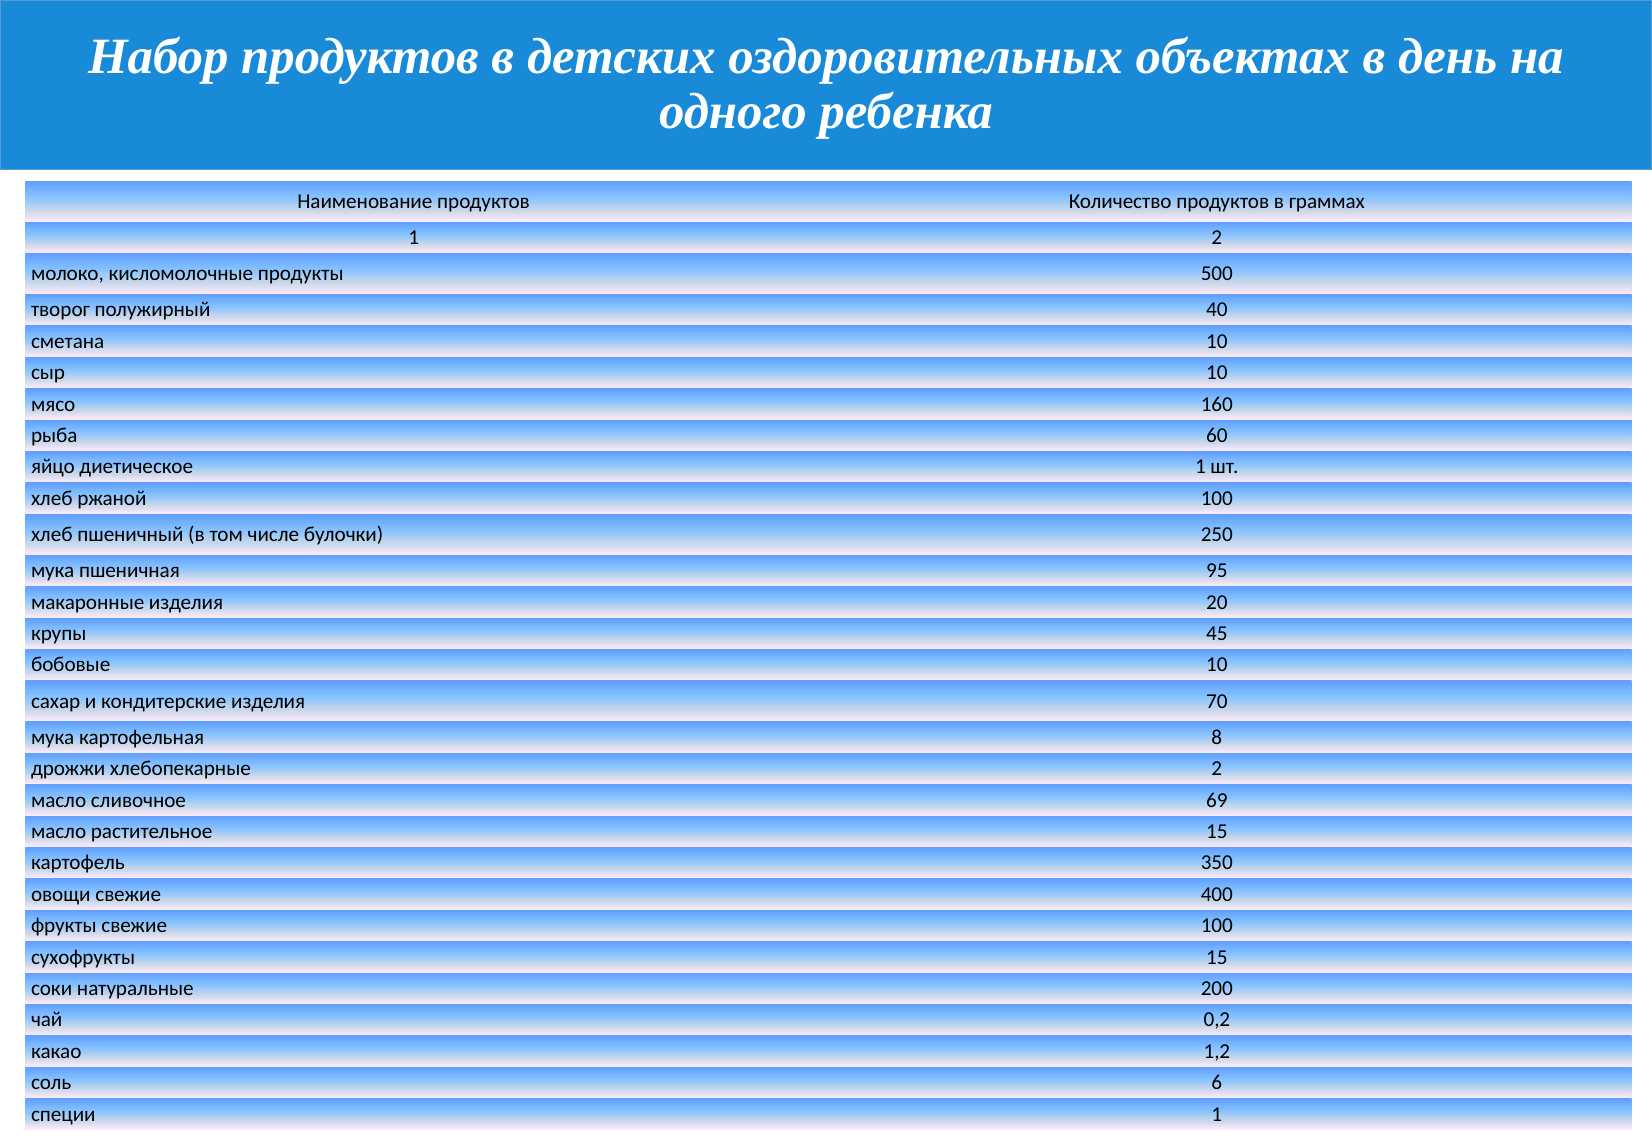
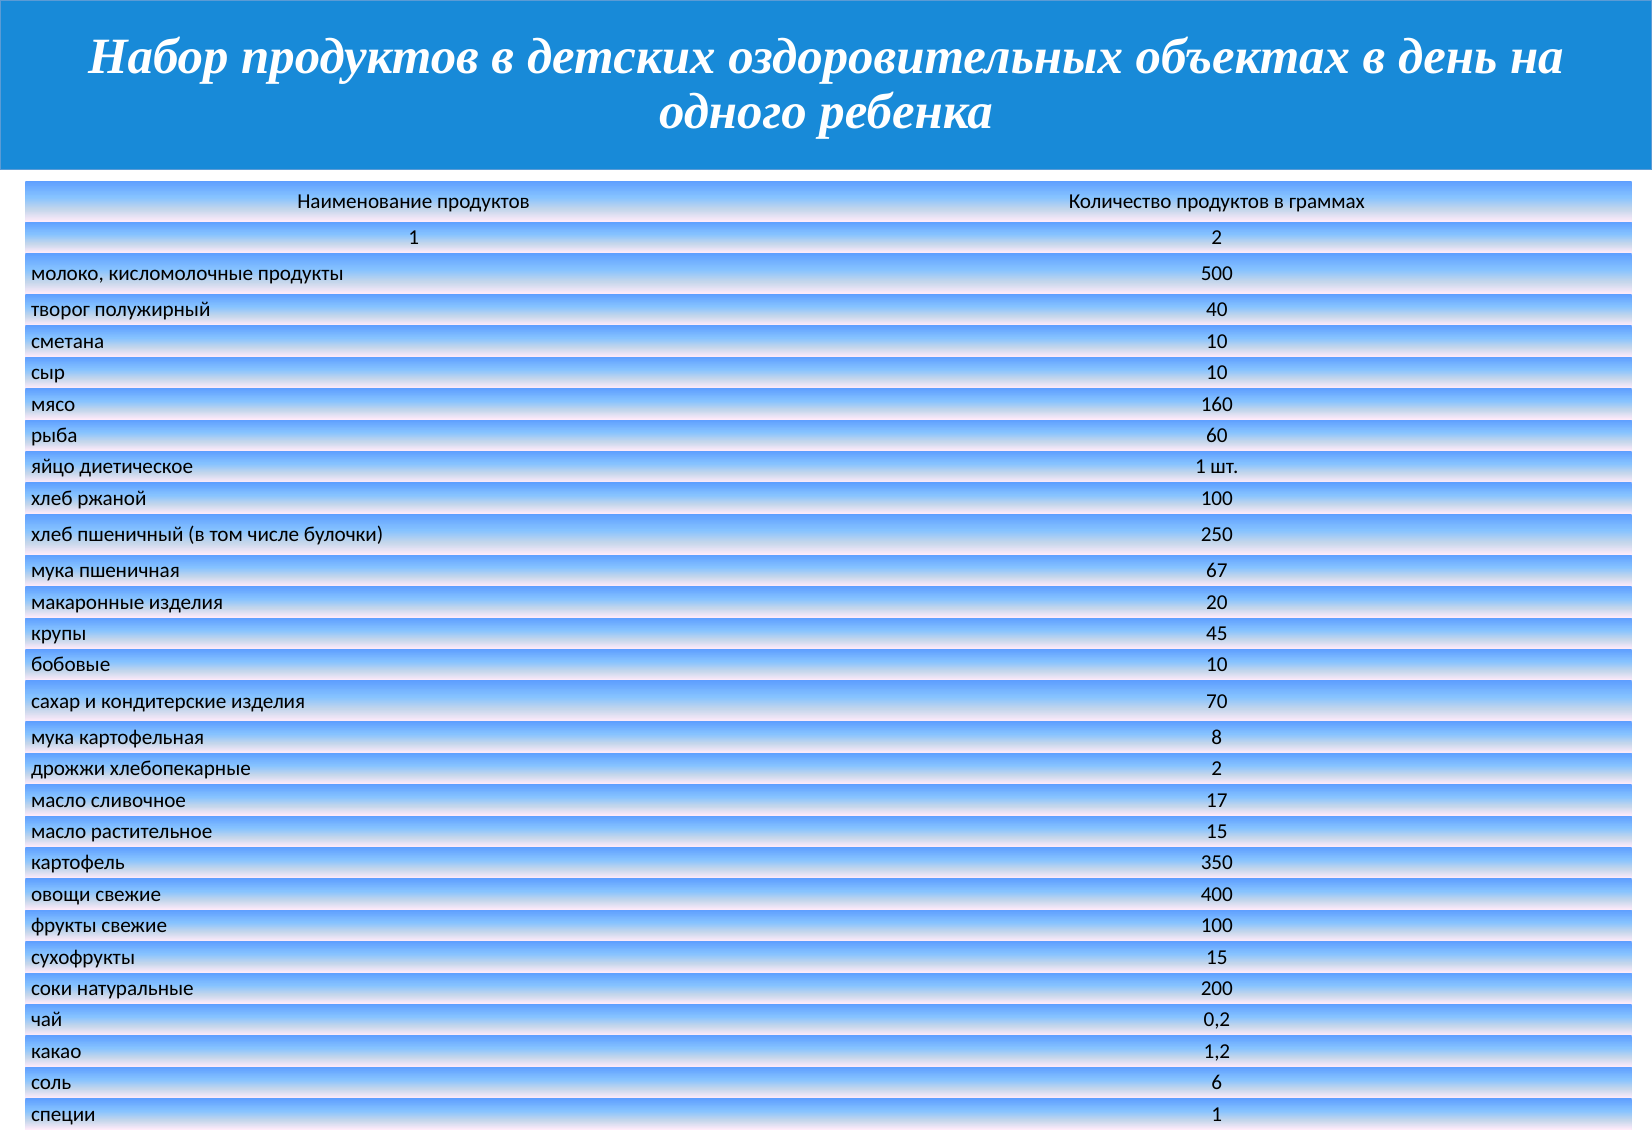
95: 95 -> 67
69: 69 -> 17
